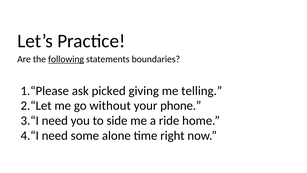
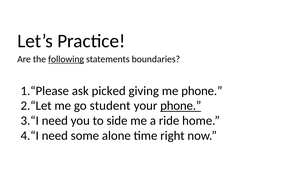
me telling: telling -> phone
without: without -> student
phone at (181, 106) underline: none -> present
